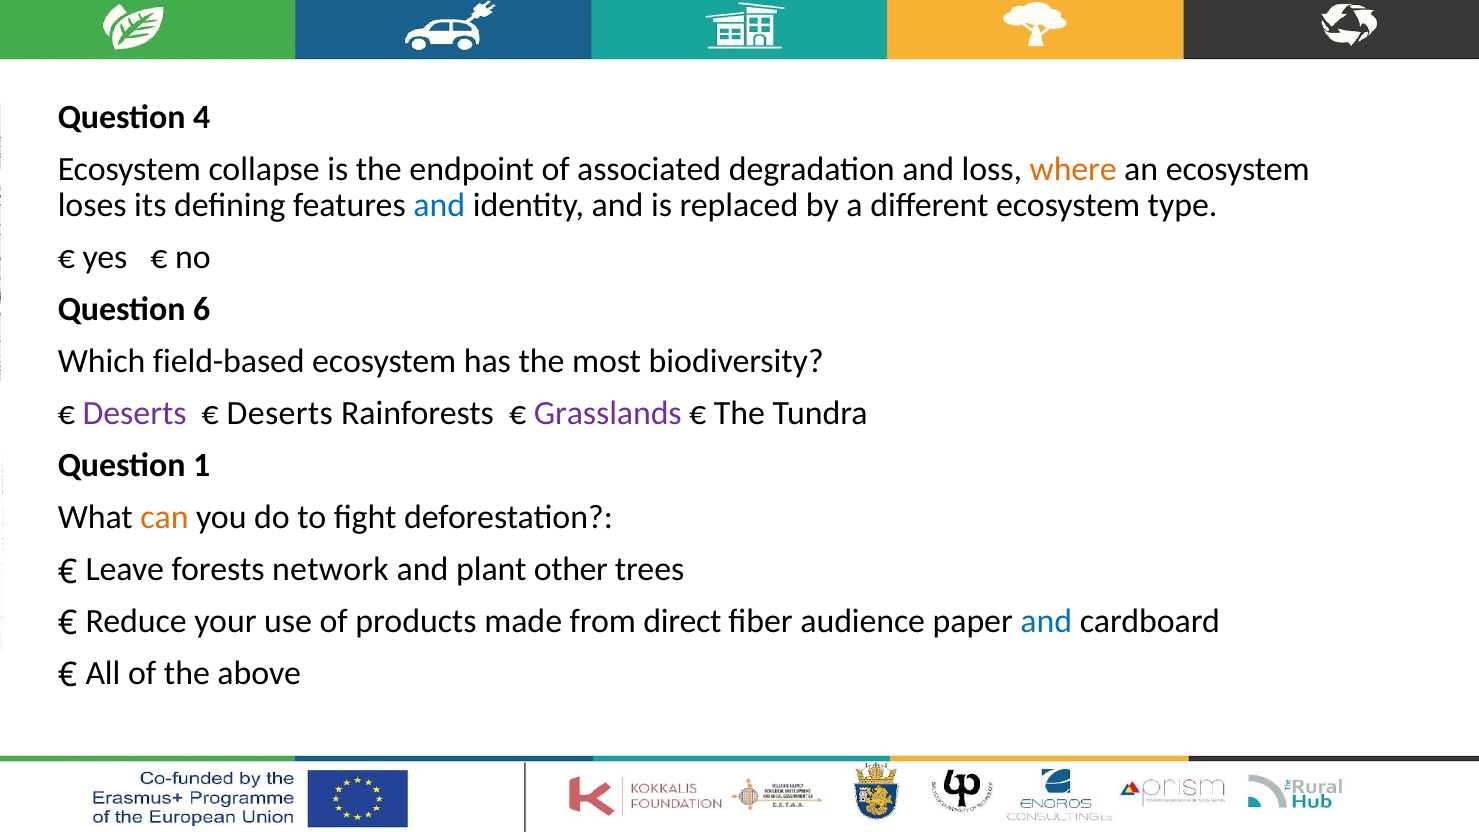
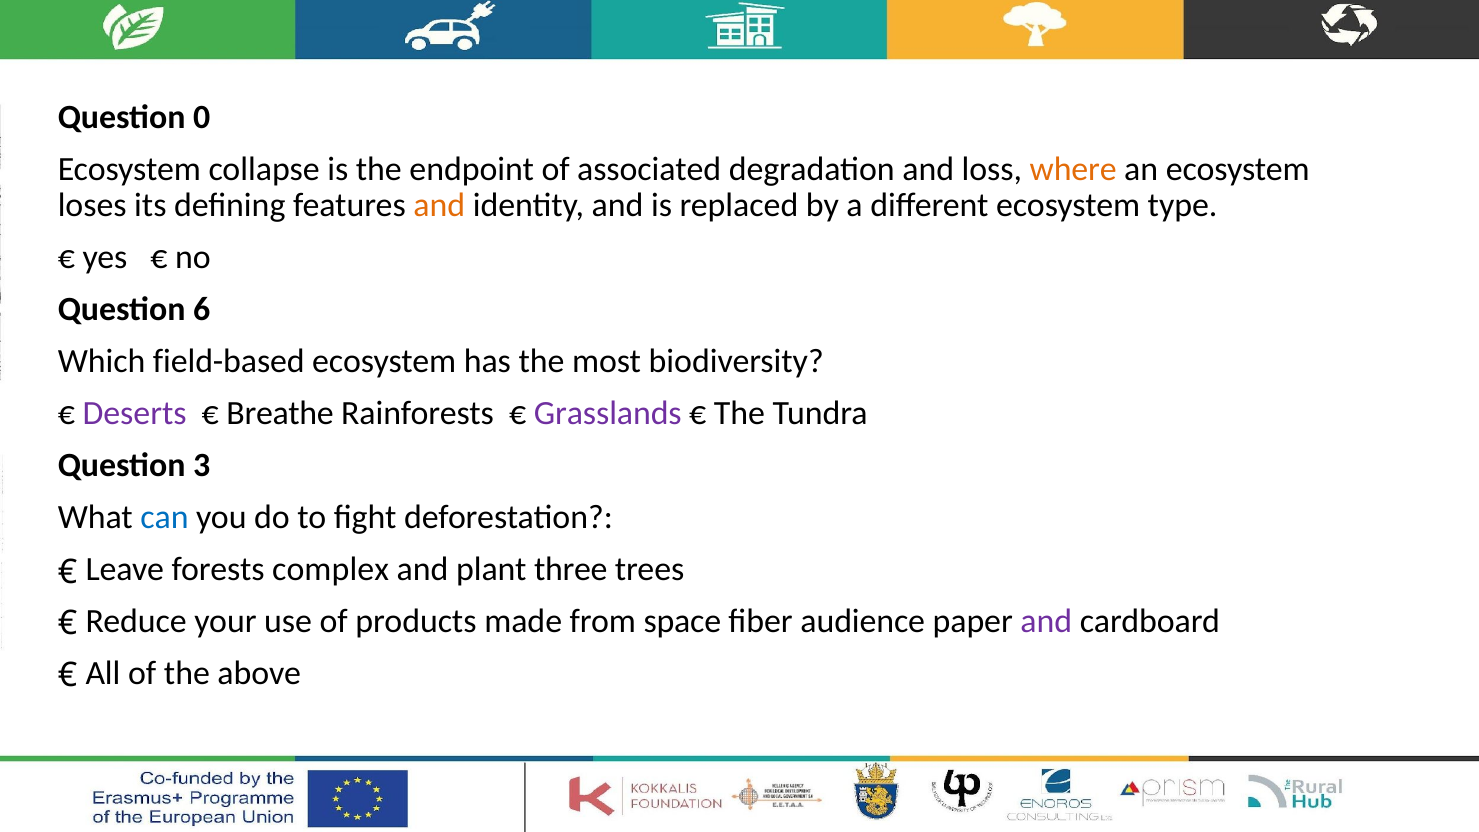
4: 4 -> 0
and at (439, 206) colour: blue -> orange
Deserts at (280, 414): Deserts -> Breathe
1: 1 -> 3
can colour: orange -> blue
network: network -> complex
other: other -> three
direct: direct -> space
and at (1046, 621) colour: blue -> purple
